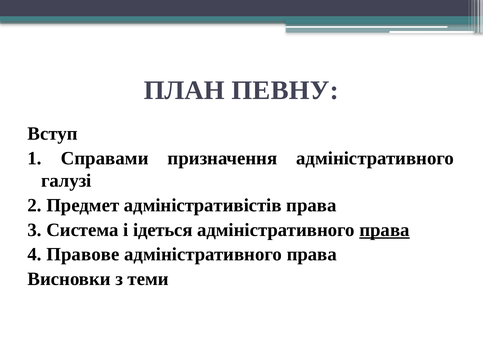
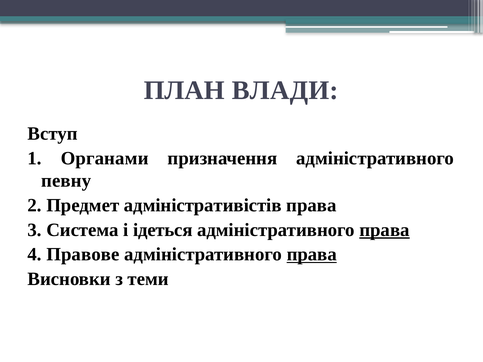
ПЕВНУ: ПЕВНУ -> ВЛАДИ
Справами: Справами -> Органами
галузі: галузі -> певну
права at (312, 255) underline: none -> present
